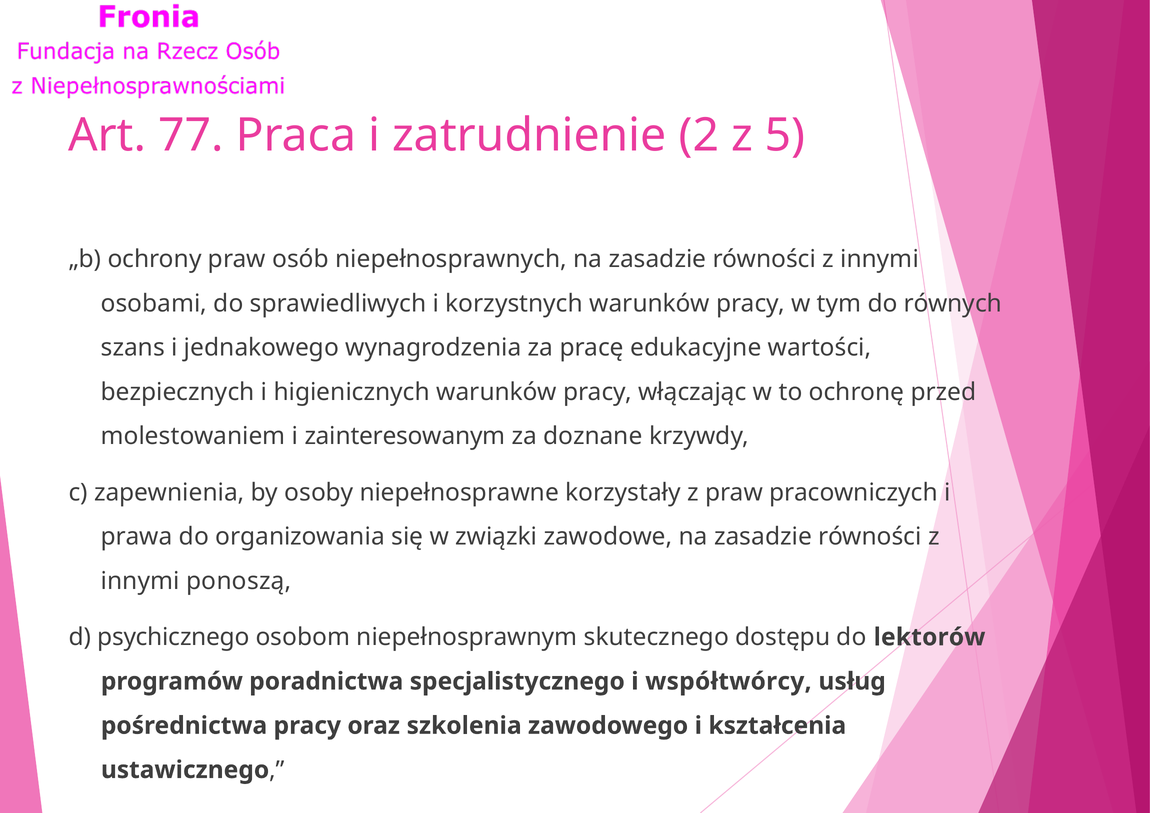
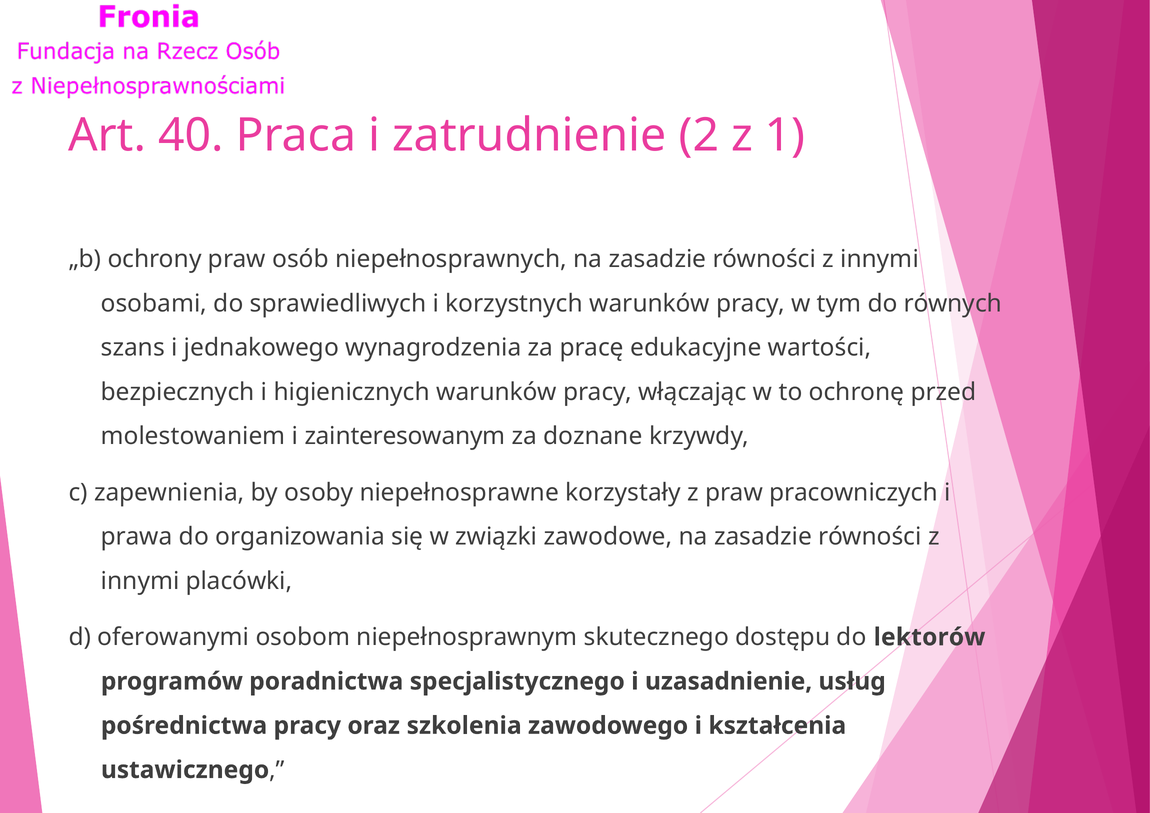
77: 77 -> 40
5: 5 -> 1
ponoszą: ponoszą -> placówki
psychicznego: psychicznego -> oferowanymi
współtwórcy: współtwórcy -> uzasadnienie
